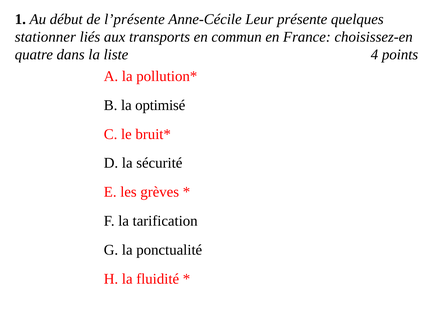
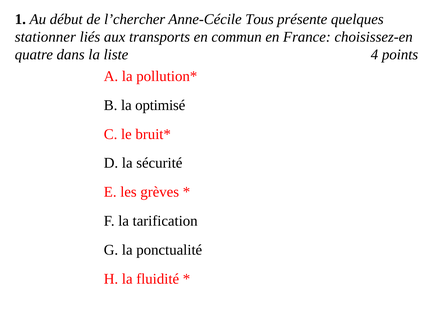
l’présente: l’présente -> l’chercher
Leur: Leur -> Tous
